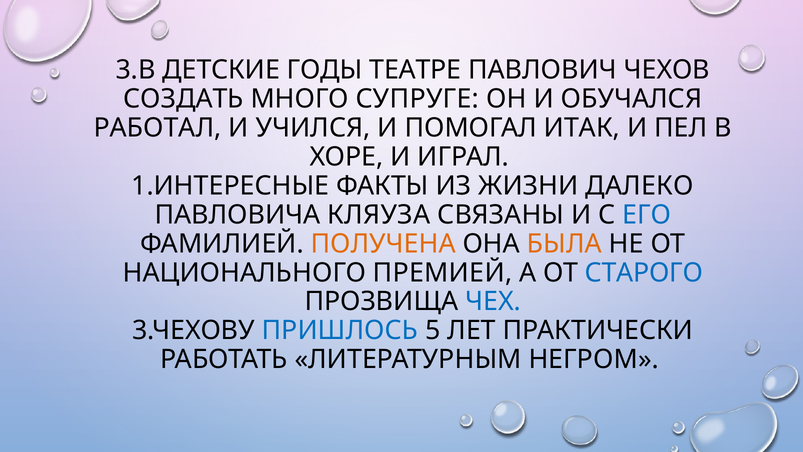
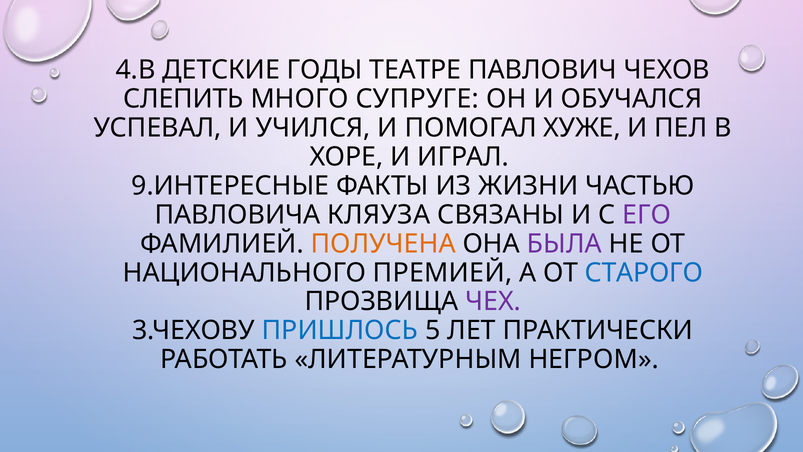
3.В: 3.В -> 4.В
СОЗДАТЬ: СОЗДАТЬ -> СЛЕПИТЬ
РАБОТАЛ: РАБОТАЛ -> УСПЕВАЛ
ИТАК: ИТАК -> ХУЖЕ
1.ИНТЕРЕСНЫЕ: 1.ИНТЕРЕСНЫЕ -> 9.ИНТЕРЕСНЫЕ
ДАЛЕКО: ДАЛЕКО -> ЧАСТЬЮ
ЕГО colour: blue -> purple
БЫЛА colour: orange -> purple
ЧЕХ colour: blue -> purple
